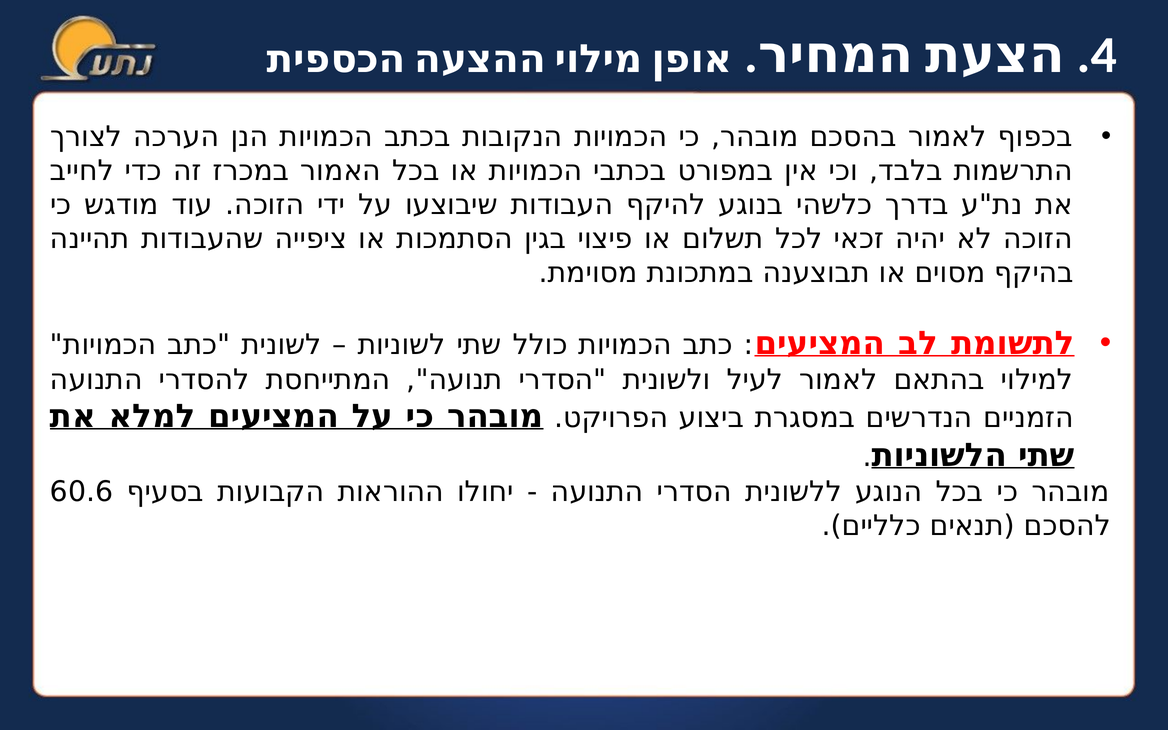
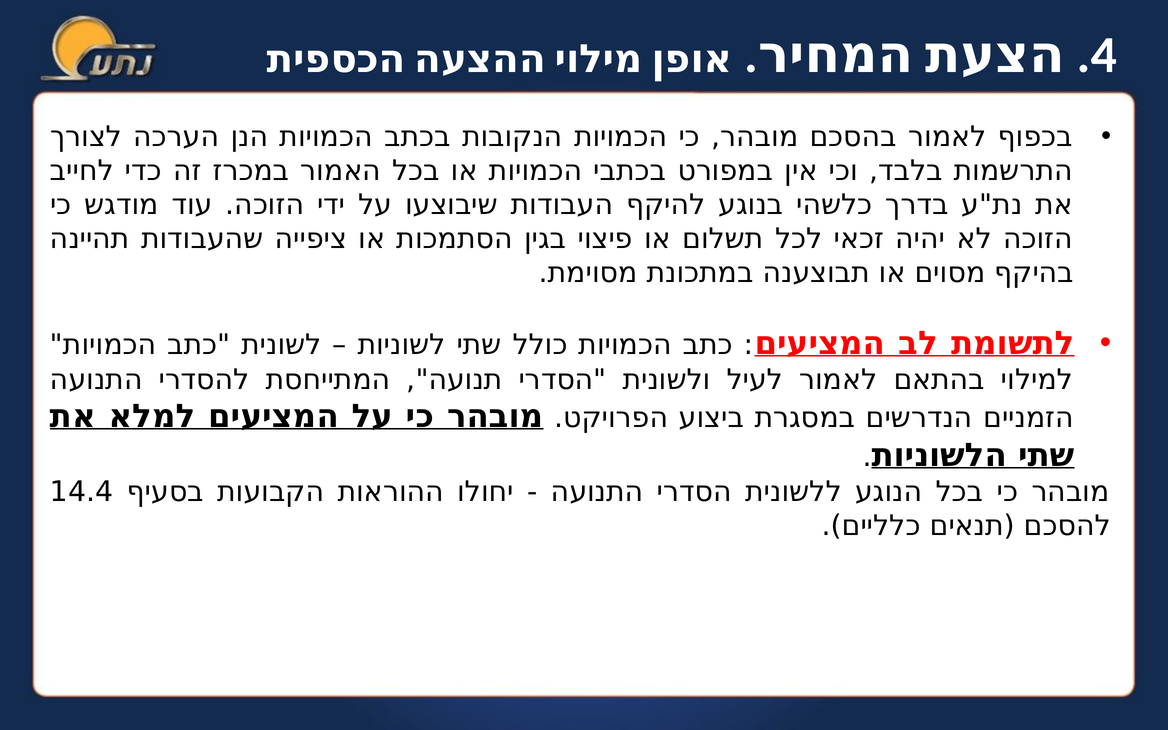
60.6: 60.6 -> 14.4
